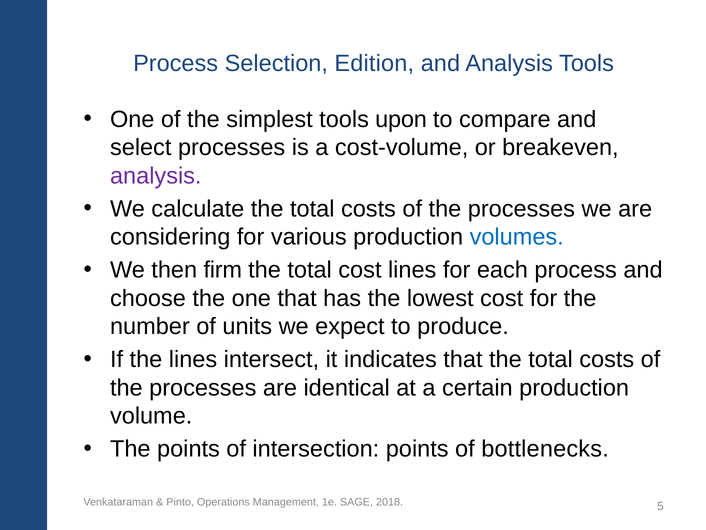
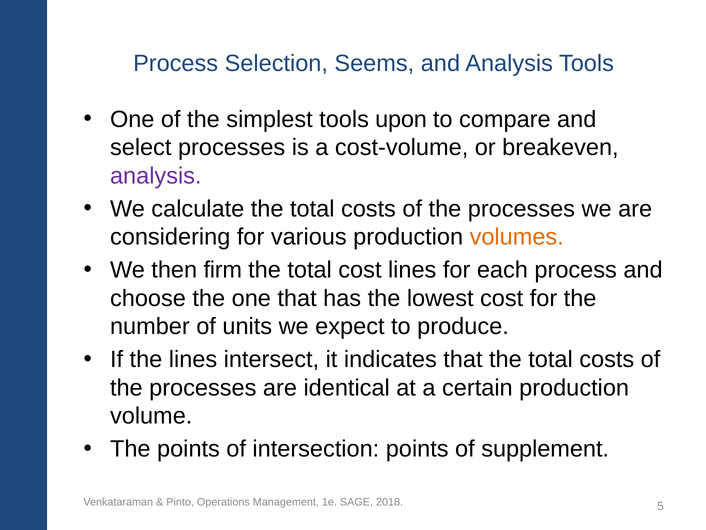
Edition: Edition -> Seems
volumes colour: blue -> orange
bottlenecks: bottlenecks -> supplement
